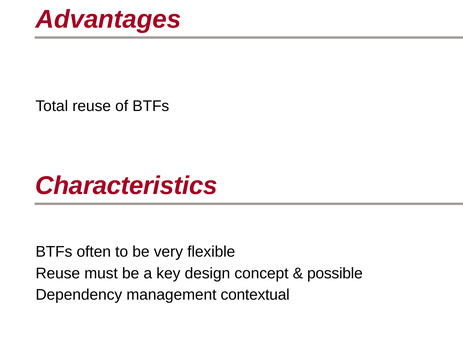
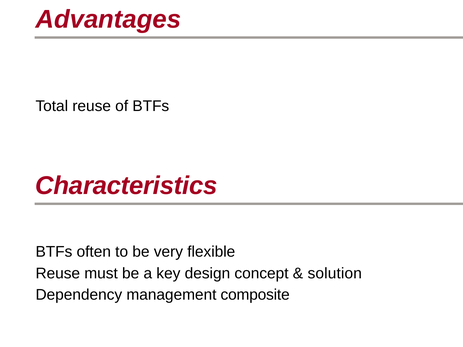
possible: possible -> solution
contextual: contextual -> composite
